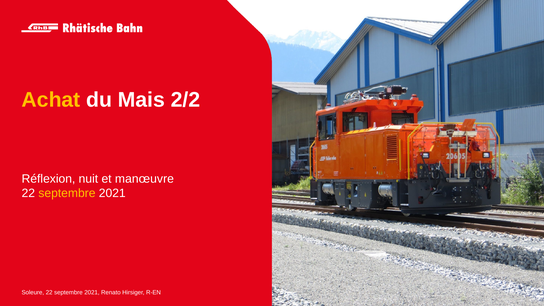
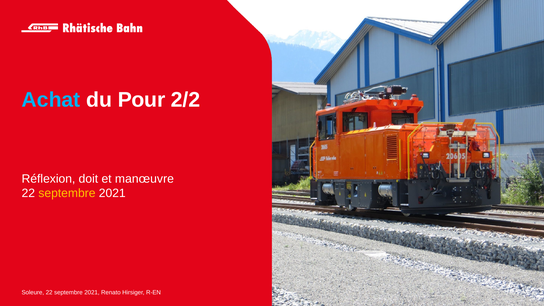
Achat colour: yellow -> light blue
Mais: Mais -> Pour
nuit: nuit -> doit
